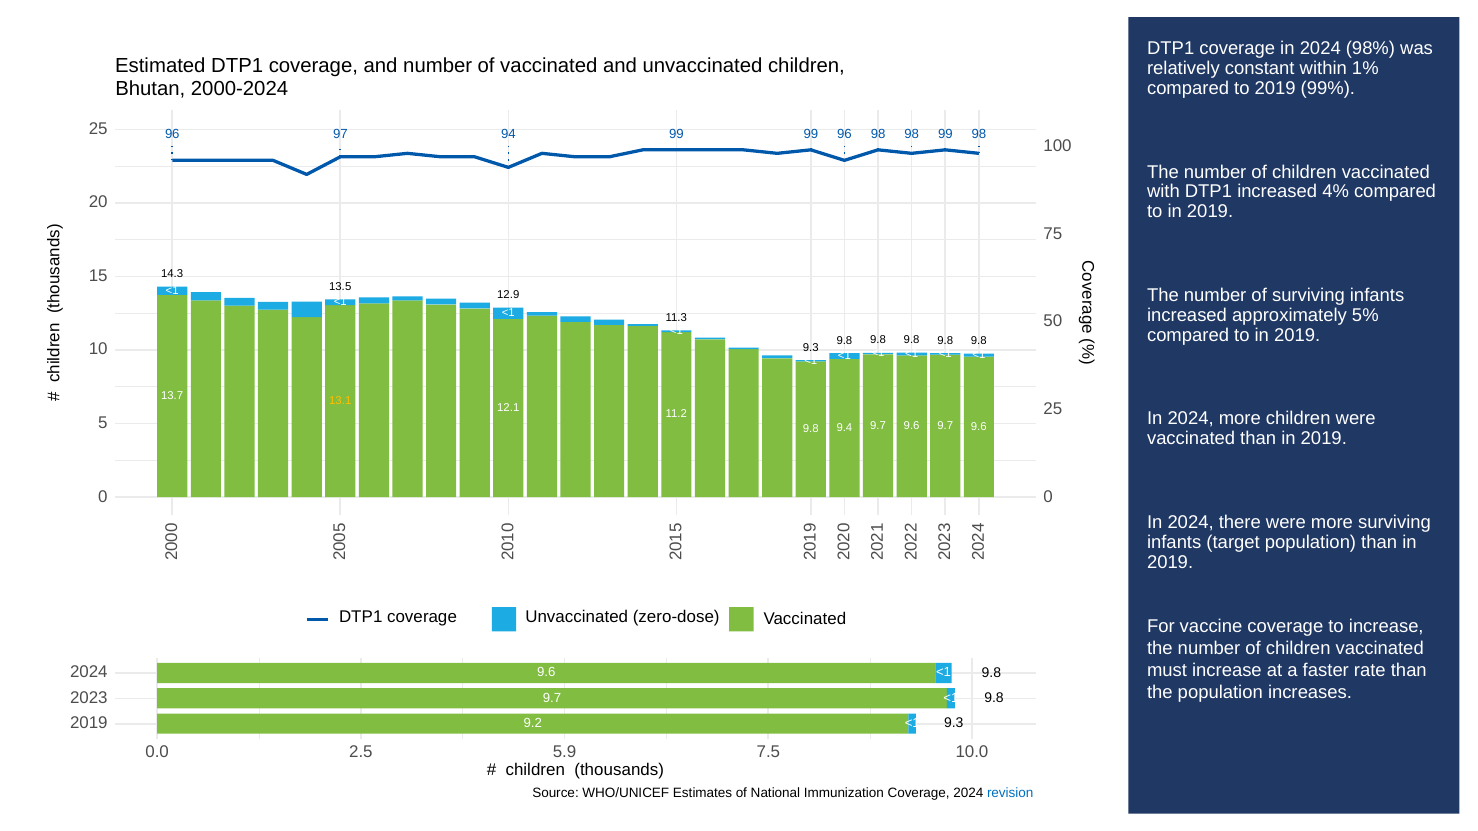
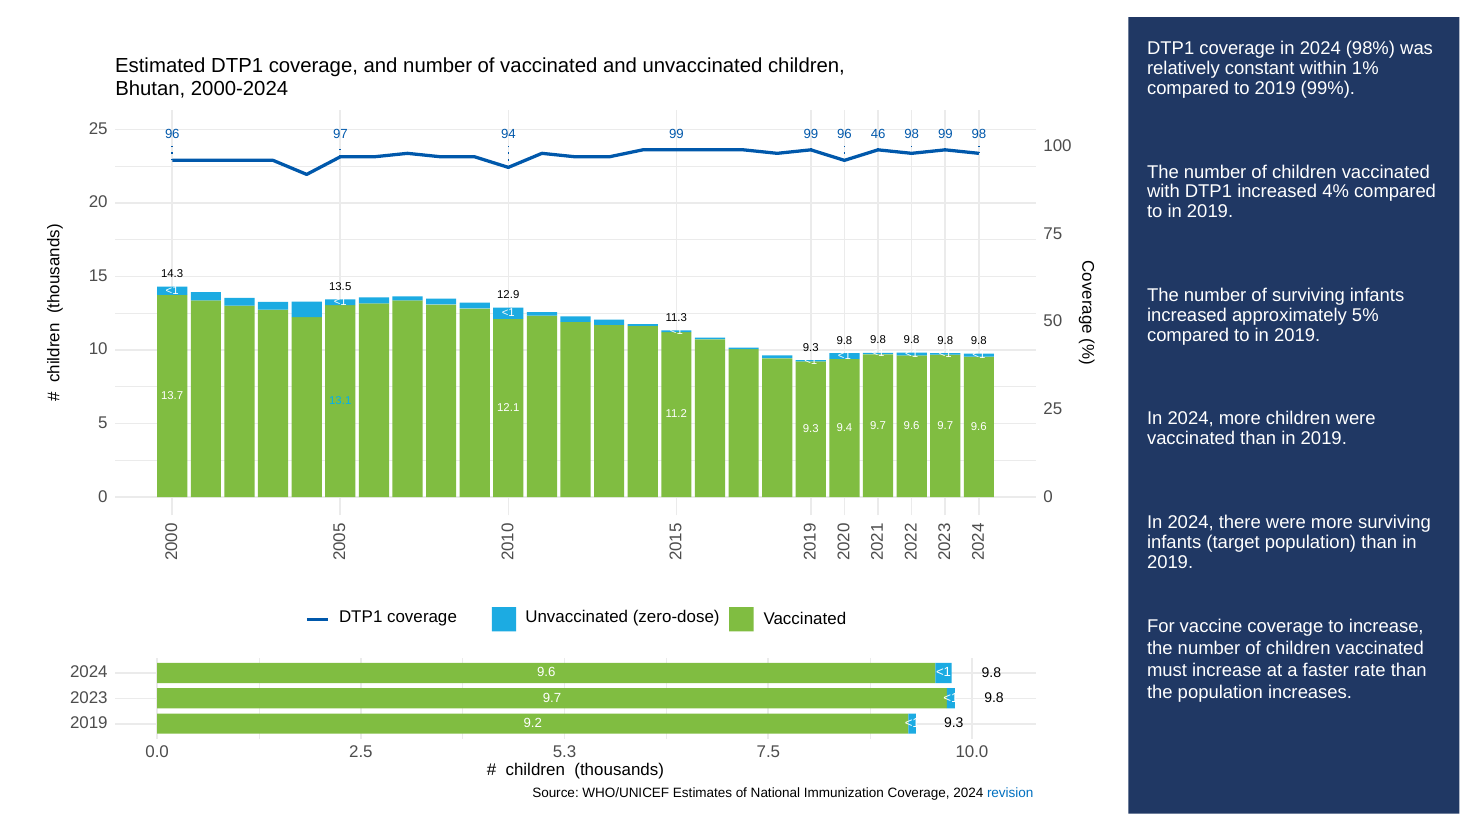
96 98: 98 -> 46
13.1 colour: yellow -> light blue
9.8 at (811, 429): 9.8 -> 9.3
5.9: 5.9 -> 5.3
